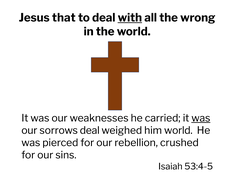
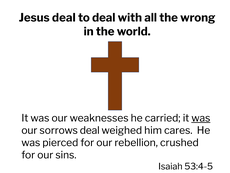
Jesus that: that -> deal
with underline: present -> none
him world: world -> cares
